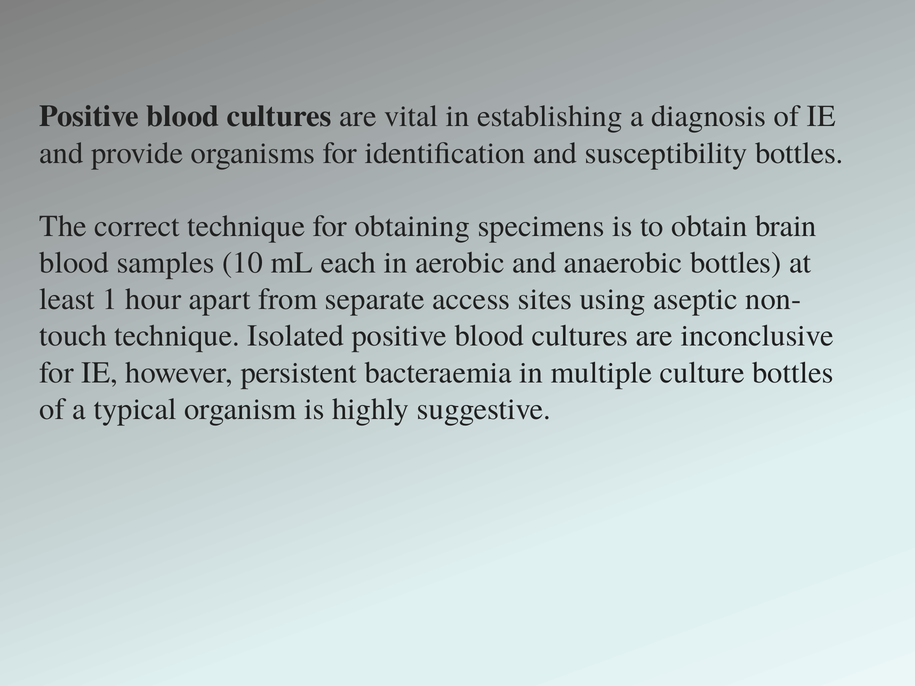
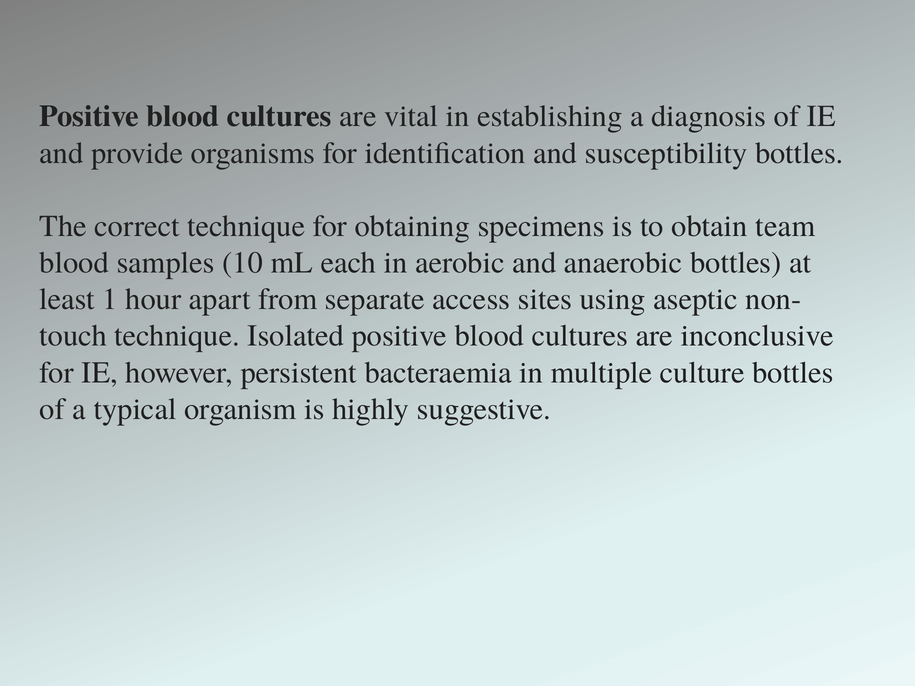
brain: brain -> team
